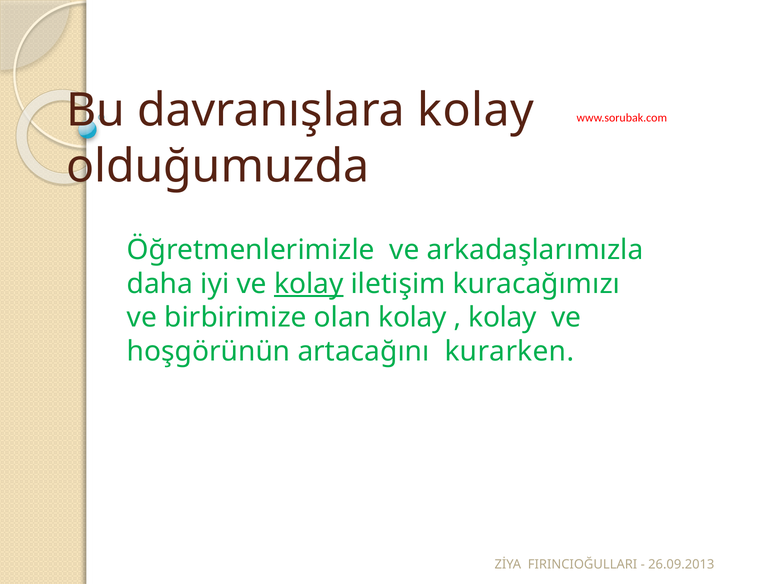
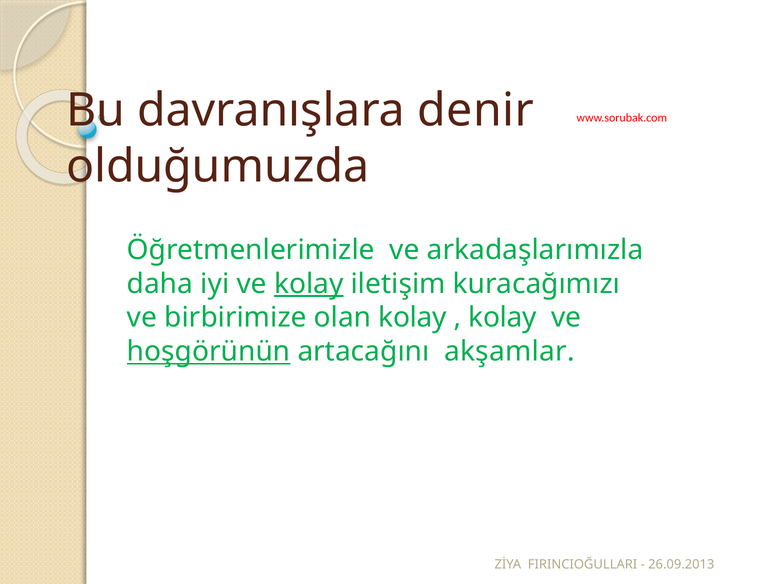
davranışlara kolay: kolay -> denir
hoşgörünün underline: none -> present
kurarken: kurarken -> akşamlar
